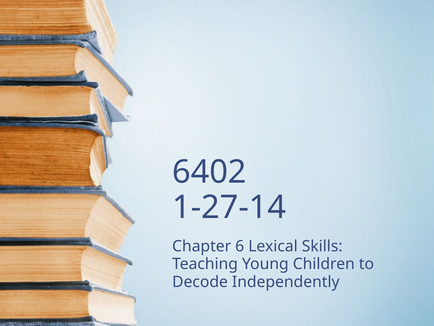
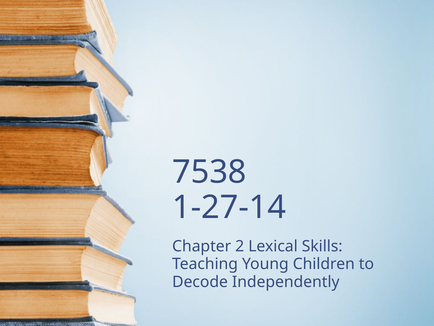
6402: 6402 -> 7538
6: 6 -> 2
